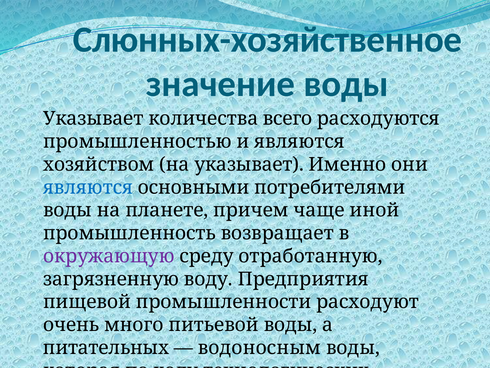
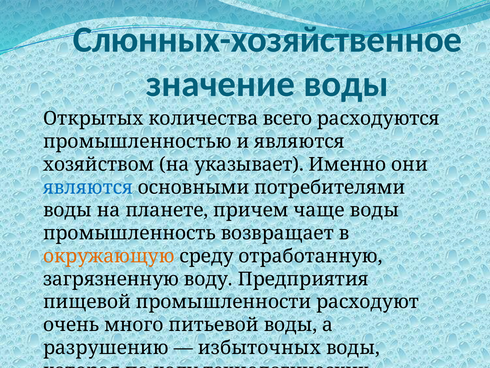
Указывает at (93, 119): Указывает -> Открытых
чаще иной: иной -> воды
окружающую colour: purple -> orange
питательных: питательных -> разрушению
водоносным: водоносным -> избыточных
